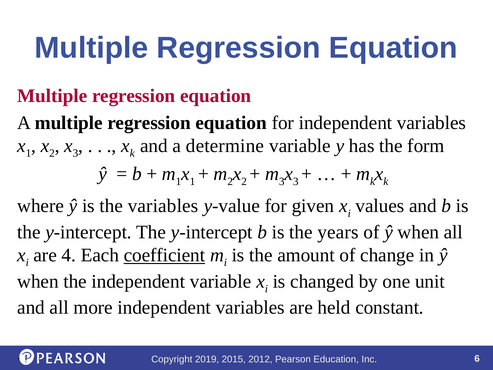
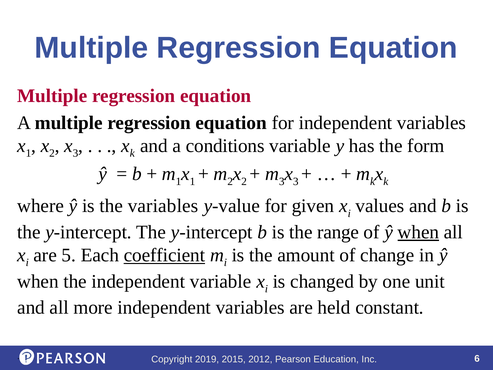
determine: determine -> conditions
years: years -> range
when at (418, 232) underline: none -> present
4: 4 -> 5
